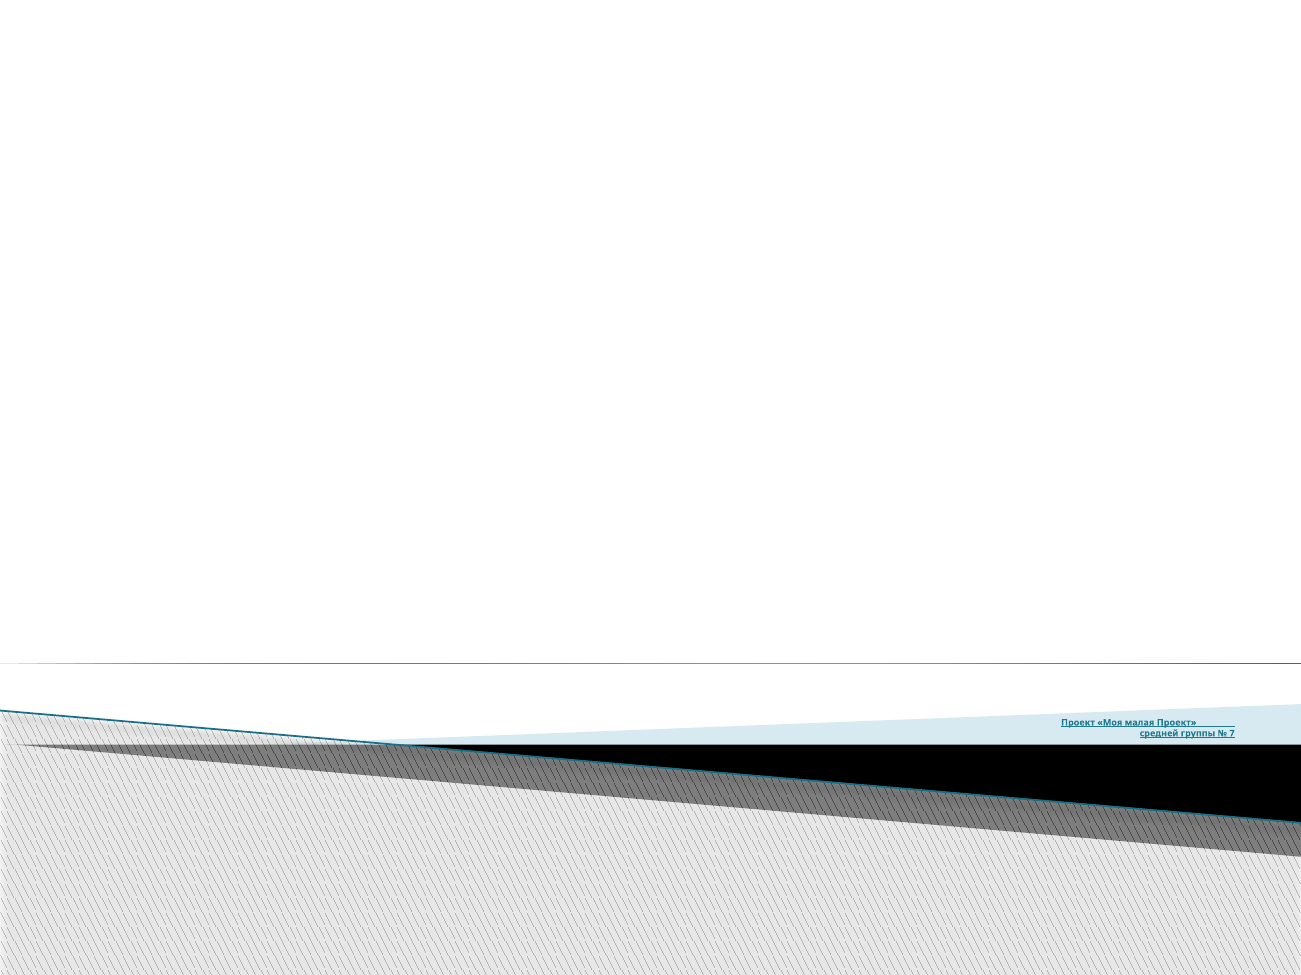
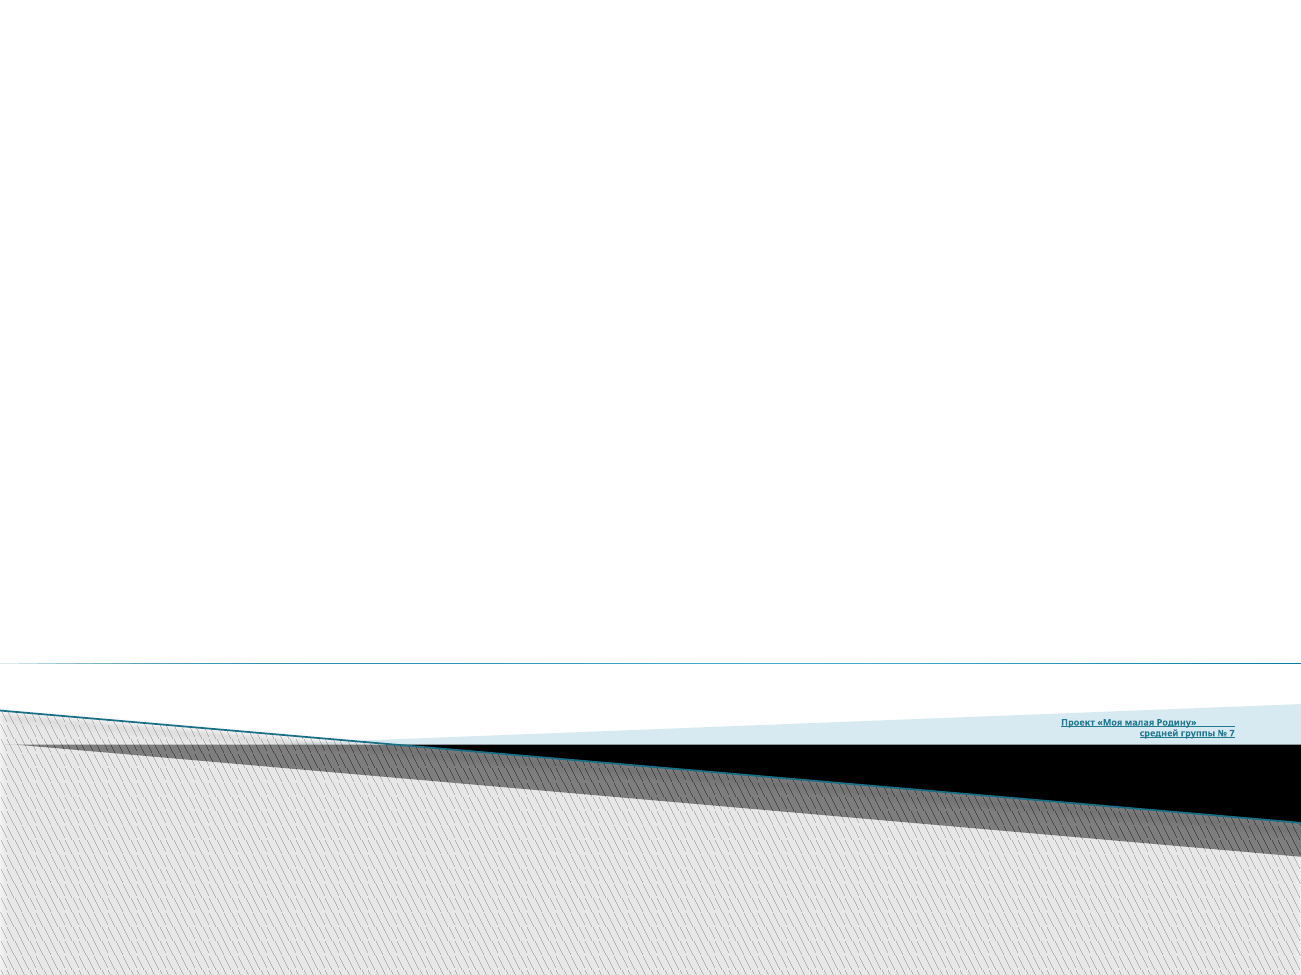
малая Проект: Проект -> Родину
